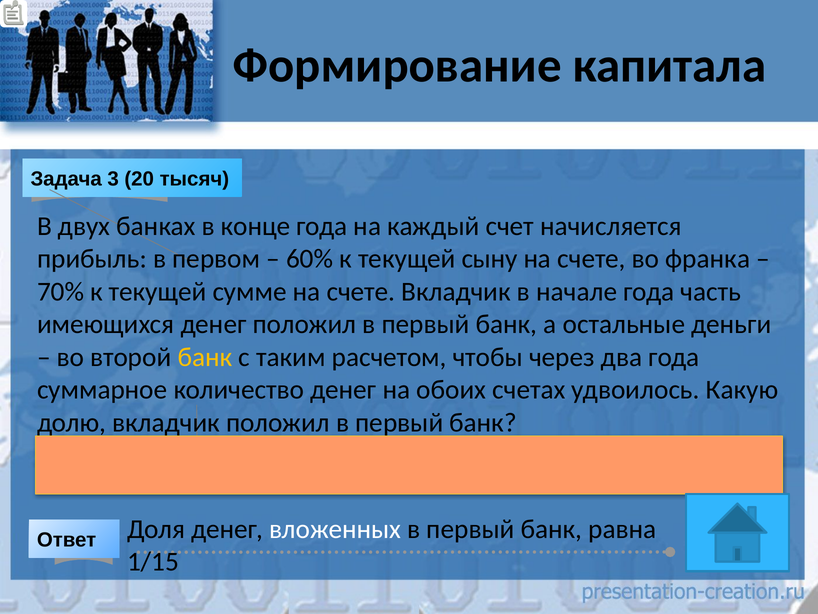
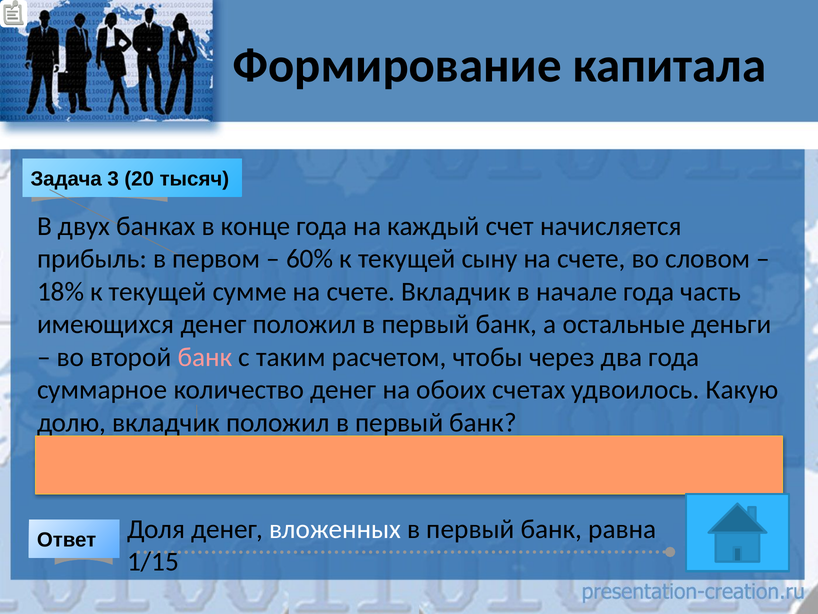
франка: франка -> словом
70%: 70% -> 18%
банк at (205, 357) colour: yellow -> pink
